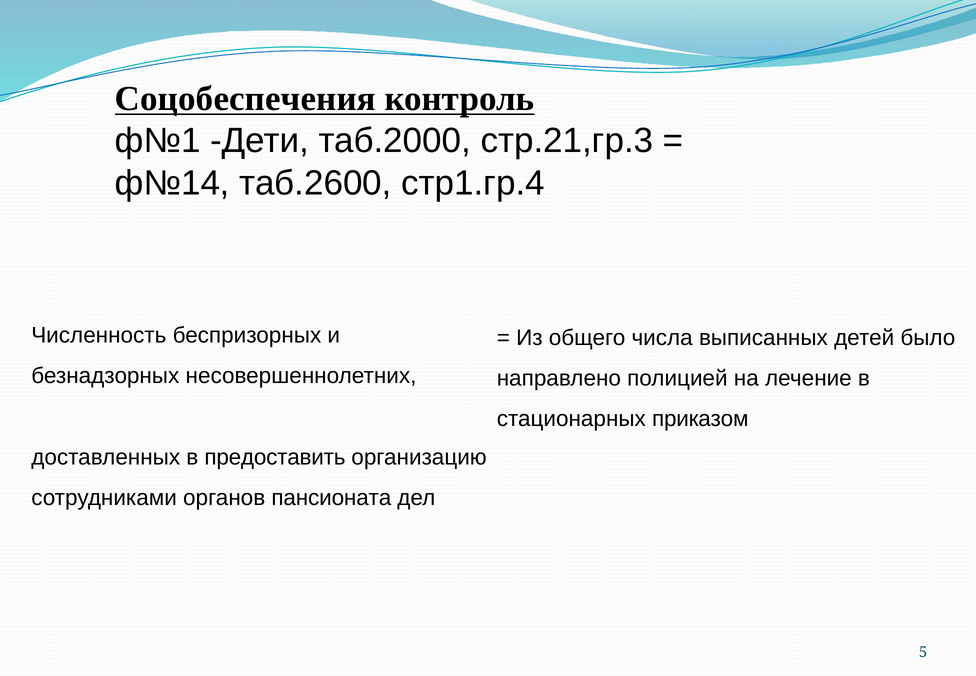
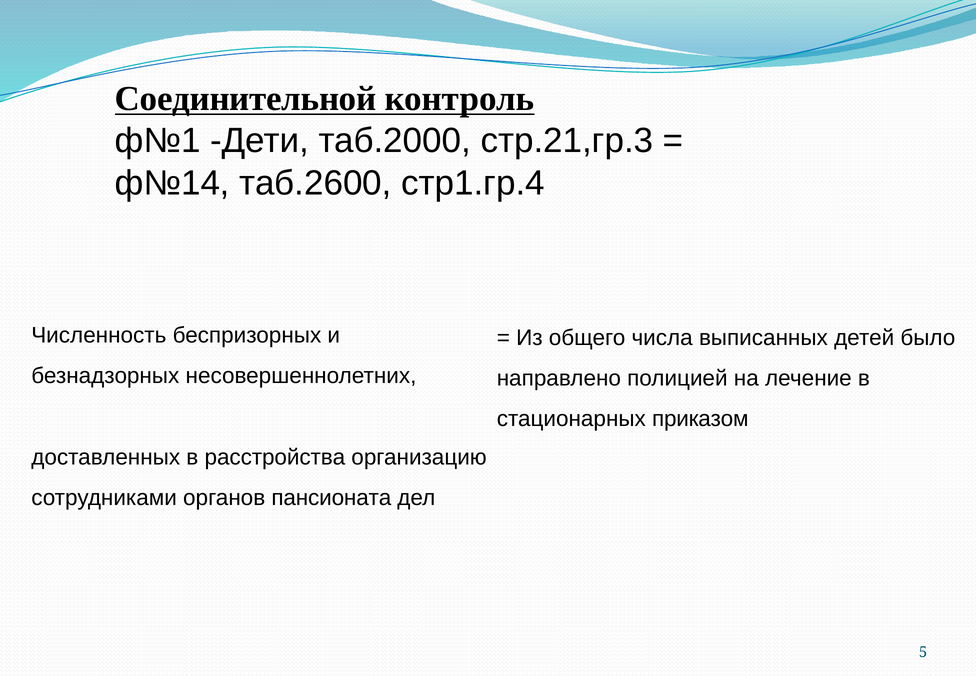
Соцобеспечения: Соцобеспечения -> Соединительной
предоставить: предоставить -> расстройства
